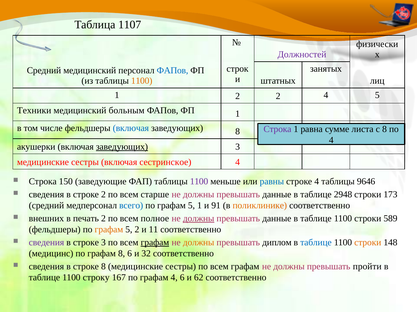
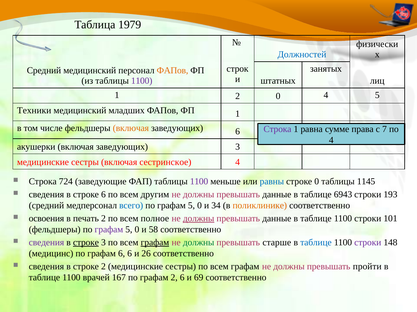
1107: 1107 -> 1979
Должностей colour: purple -> blue
ФАПов at (172, 71) colour: blue -> orange
1100 at (142, 81) colour: orange -> purple
2 2: 2 -> 0
больным: больным -> младших
включая at (131, 128) colour: blue -> orange
заведующих 8: 8 -> 6
листа: листа -> права
с 8: 8 -> 7
заведующих at (122, 147) underline: present -> none
150: 150 -> 724
строке 4: 4 -> 0
9646: 9646 -> 1145
строке 2: 2 -> 6
старше: старше -> другим
2948: 2948 -> 6943
173: 173 -> 193
1 at (200, 206): 1 -> 0
91: 91 -> 34
внешних: внешних -> освоения
589: 589 -> 101
графам at (109, 230) colour: orange -> purple
2 at (137, 230): 2 -> 0
11: 11 -> 58
строке at (86, 243) underline: none -> present
должны at (199, 243) colour: orange -> green
диплом: диплом -> старше
строки at (368, 243) colour: orange -> purple
графам 8: 8 -> 6
32: 32 -> 26
строке 8: 8 -> 2
строку: строку -> врачей
графам 4: 4 -> 2
62: 62 -> 69
